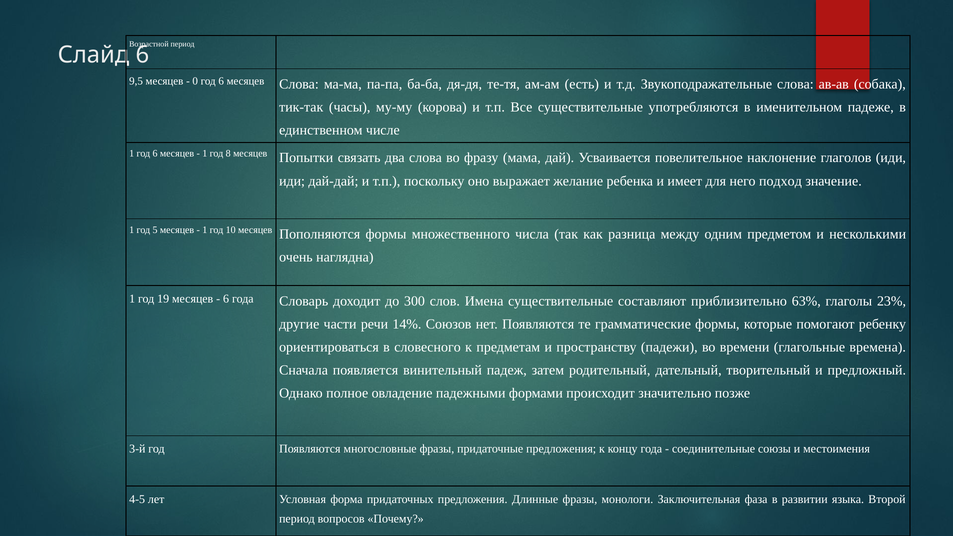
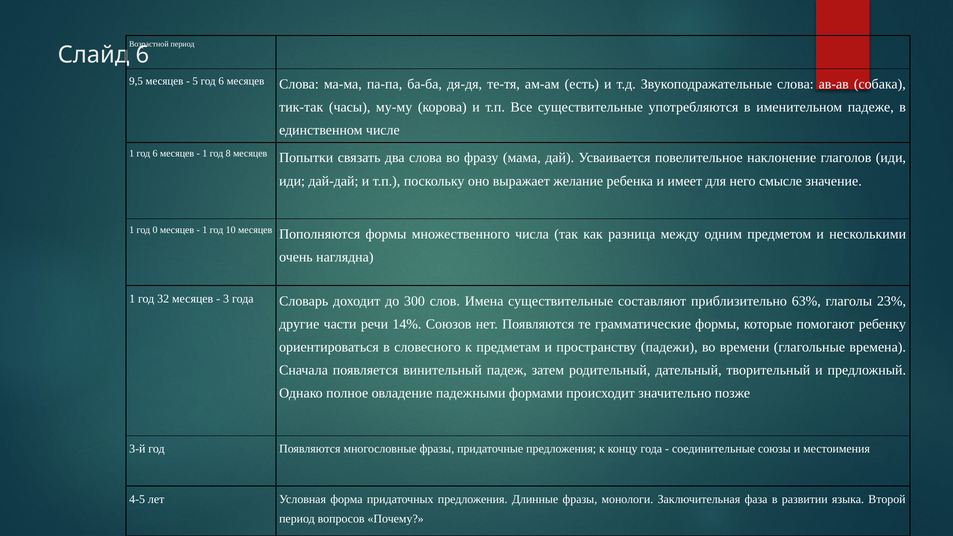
0: 0 -> 5
подход: подход -> смысле
5: 5 -> 0
19: 19 -> 32
6 at (226, 299): 6 -> 3
